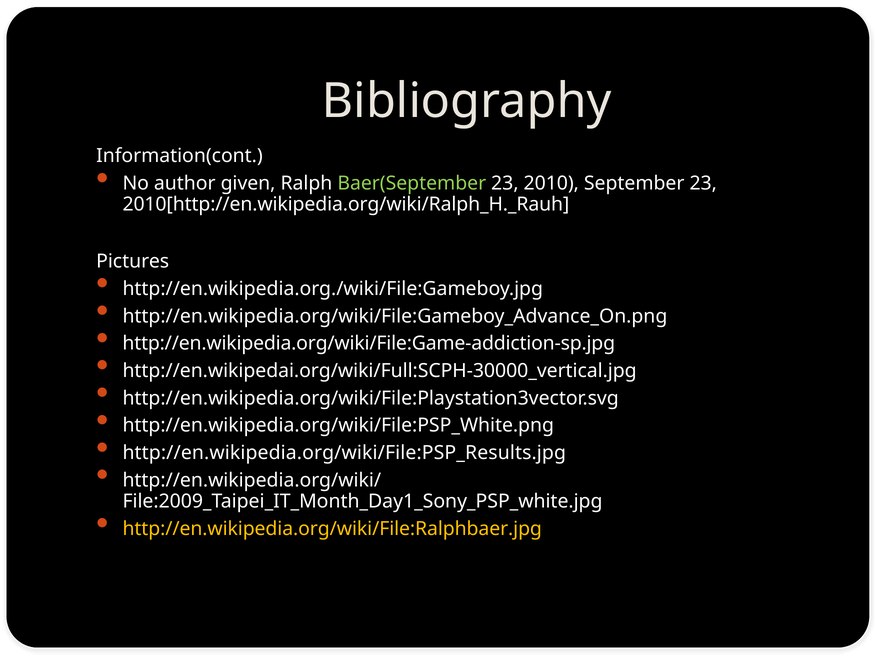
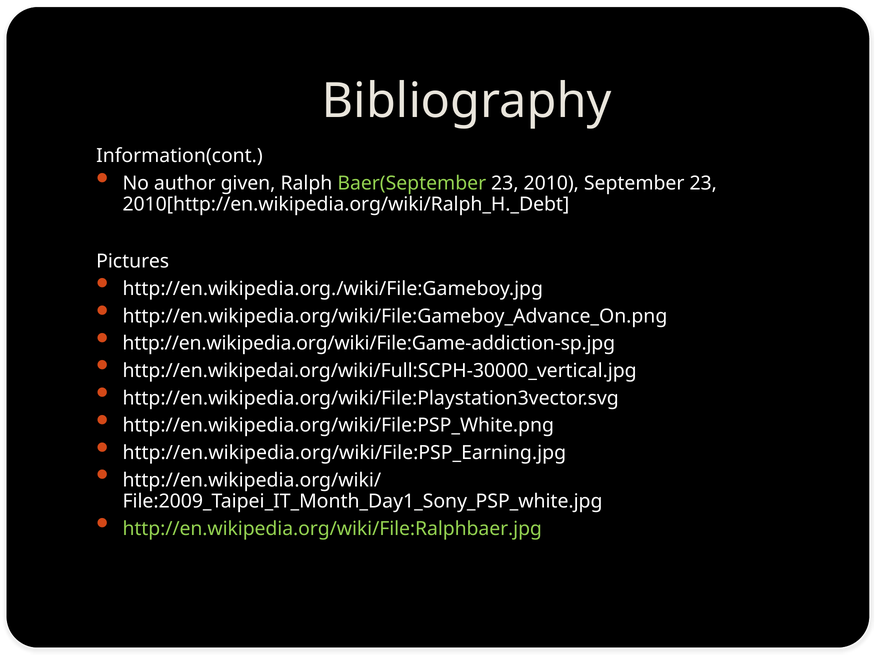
2010[http://en.wikipedia.org/wiki/Ralph_H._Rauh: 2010[http://en.wikipedia.org/wiki/Ralph_H._Rauh -> 2010[http://en.wikipedia.org/wiki/Ralph_H._Debt
http://en.wikipedia.org/wiki/File:PSP_Results.jpg: http://en.wikipedia.org/wiki/File:PSP_Results.jpg -> http://en.wikipedia.org/wiki/File:PSP_Earning.jpg
http://en.wikipedia.org/wiki/File:Ralphbaer.jpg colour: yellow -> light green
